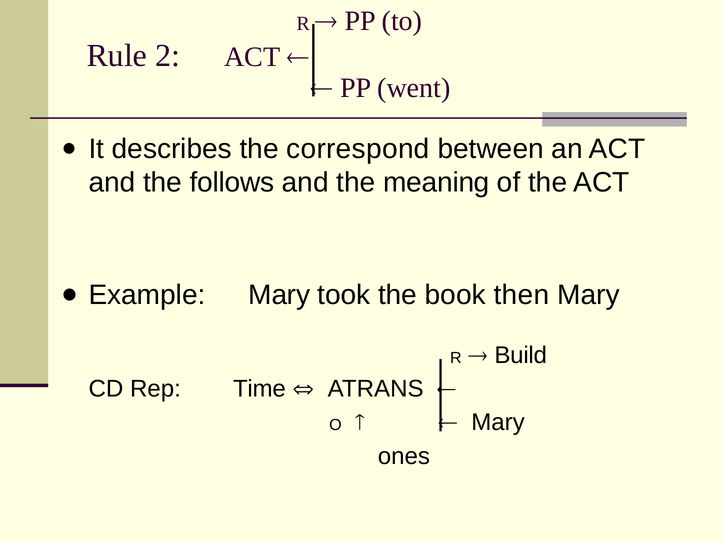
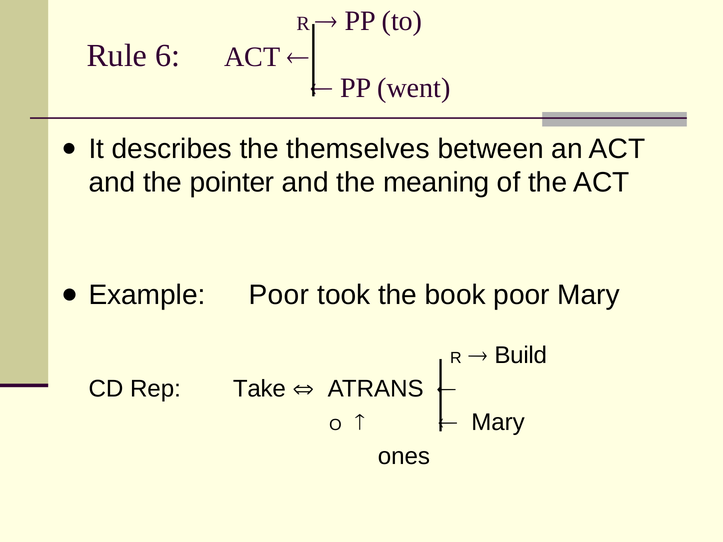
2: 2 -> 6
correspond: correspond -> themselves
follows: follows -> pointer
Example Mary: Mary -> Poor
book then: then -> poor
Time: Time -> Take
